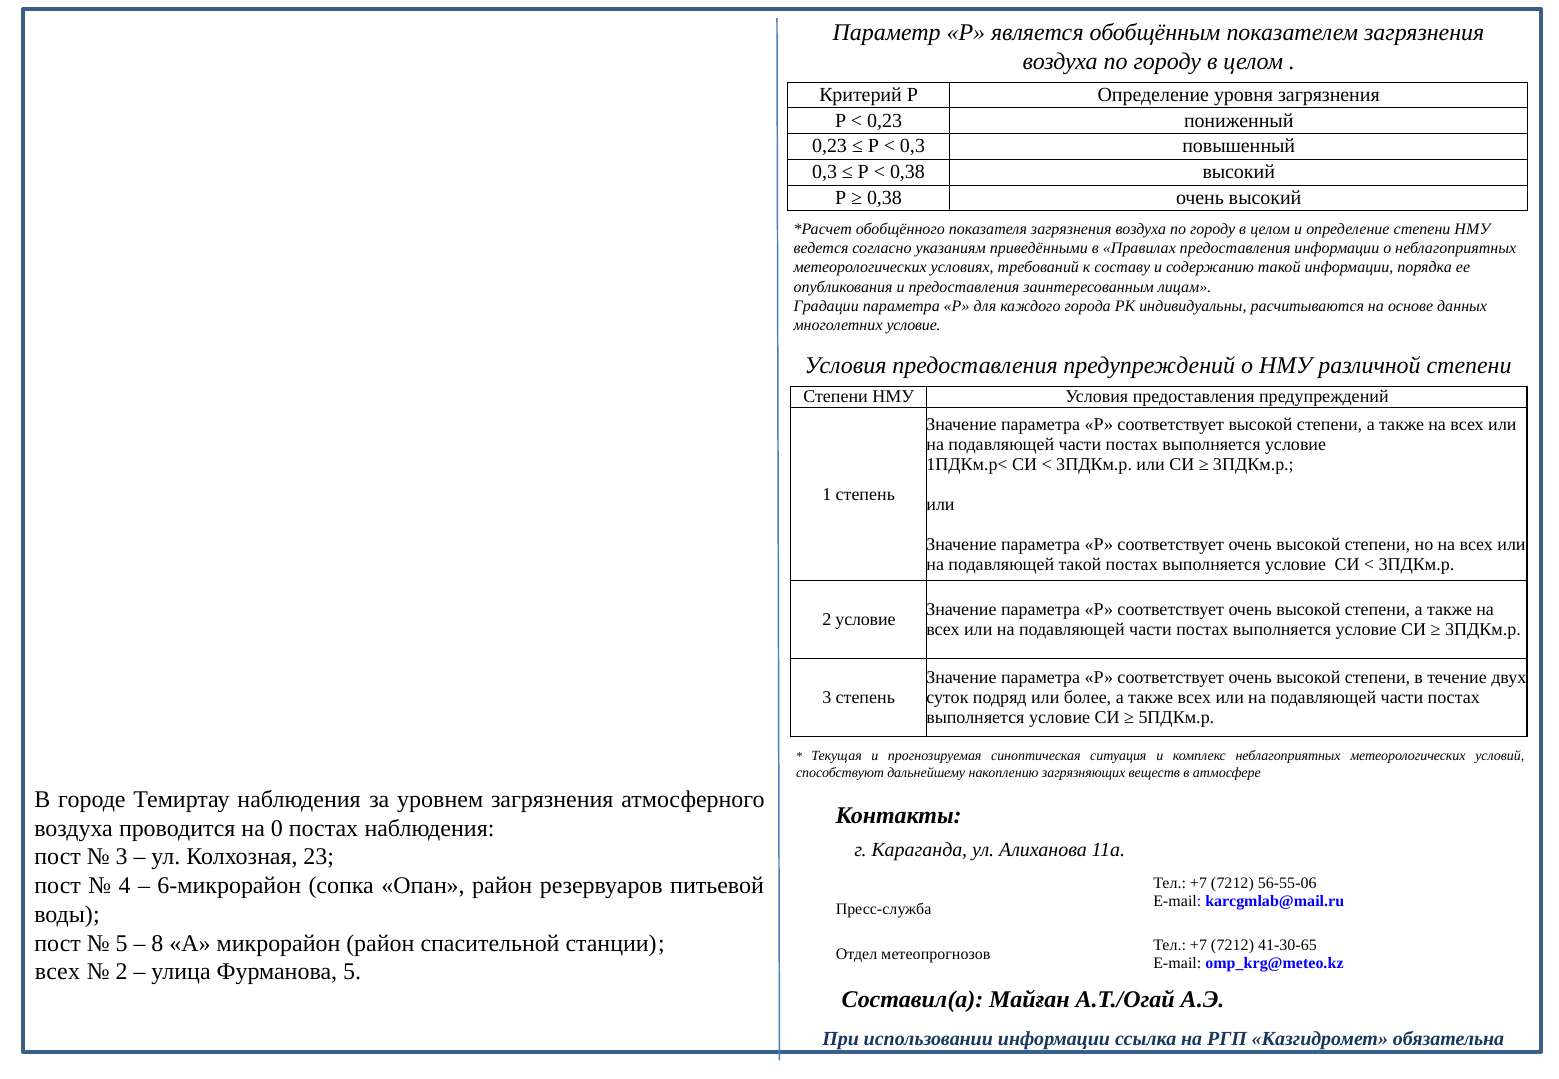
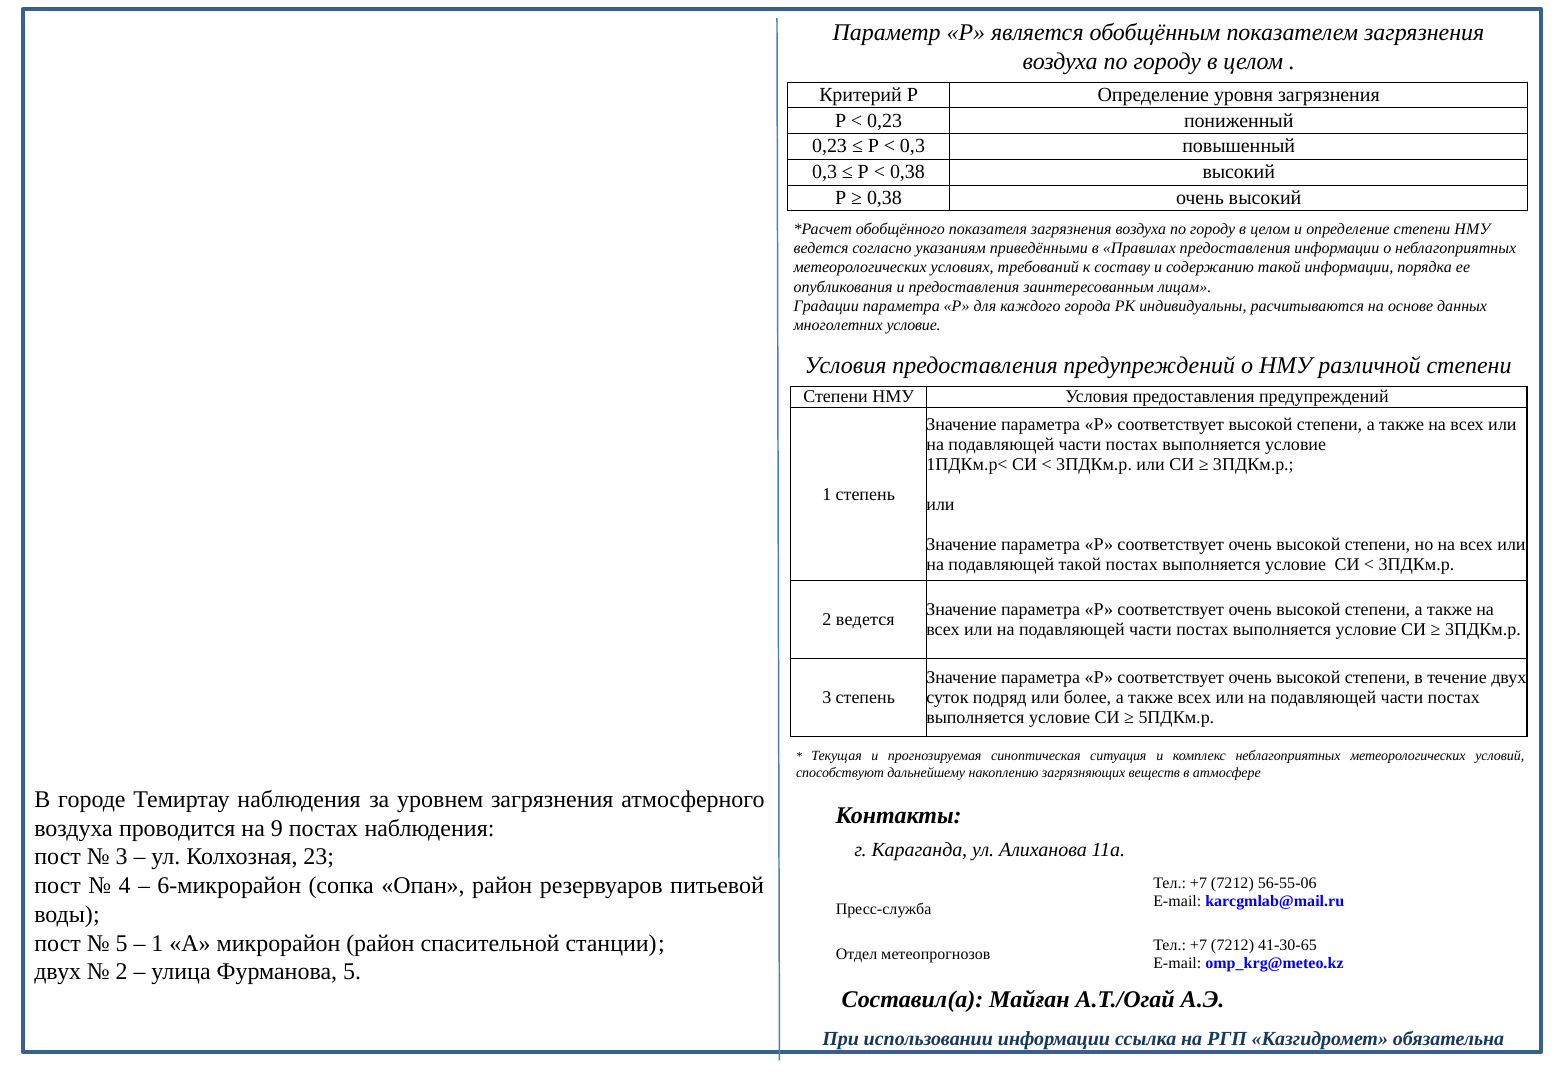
2 условие: условие -> ведется
0: 0 -> 9
8 at (157, 943): 8 -> 1
всех at (57, 972): всех -> двух
